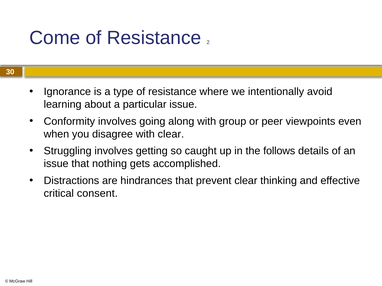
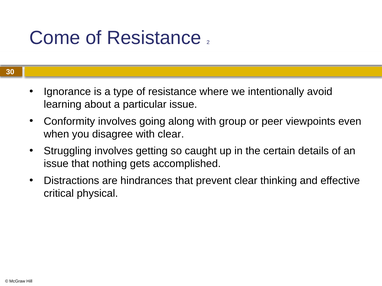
follows: follows -> certain
consent: consent -> physical
